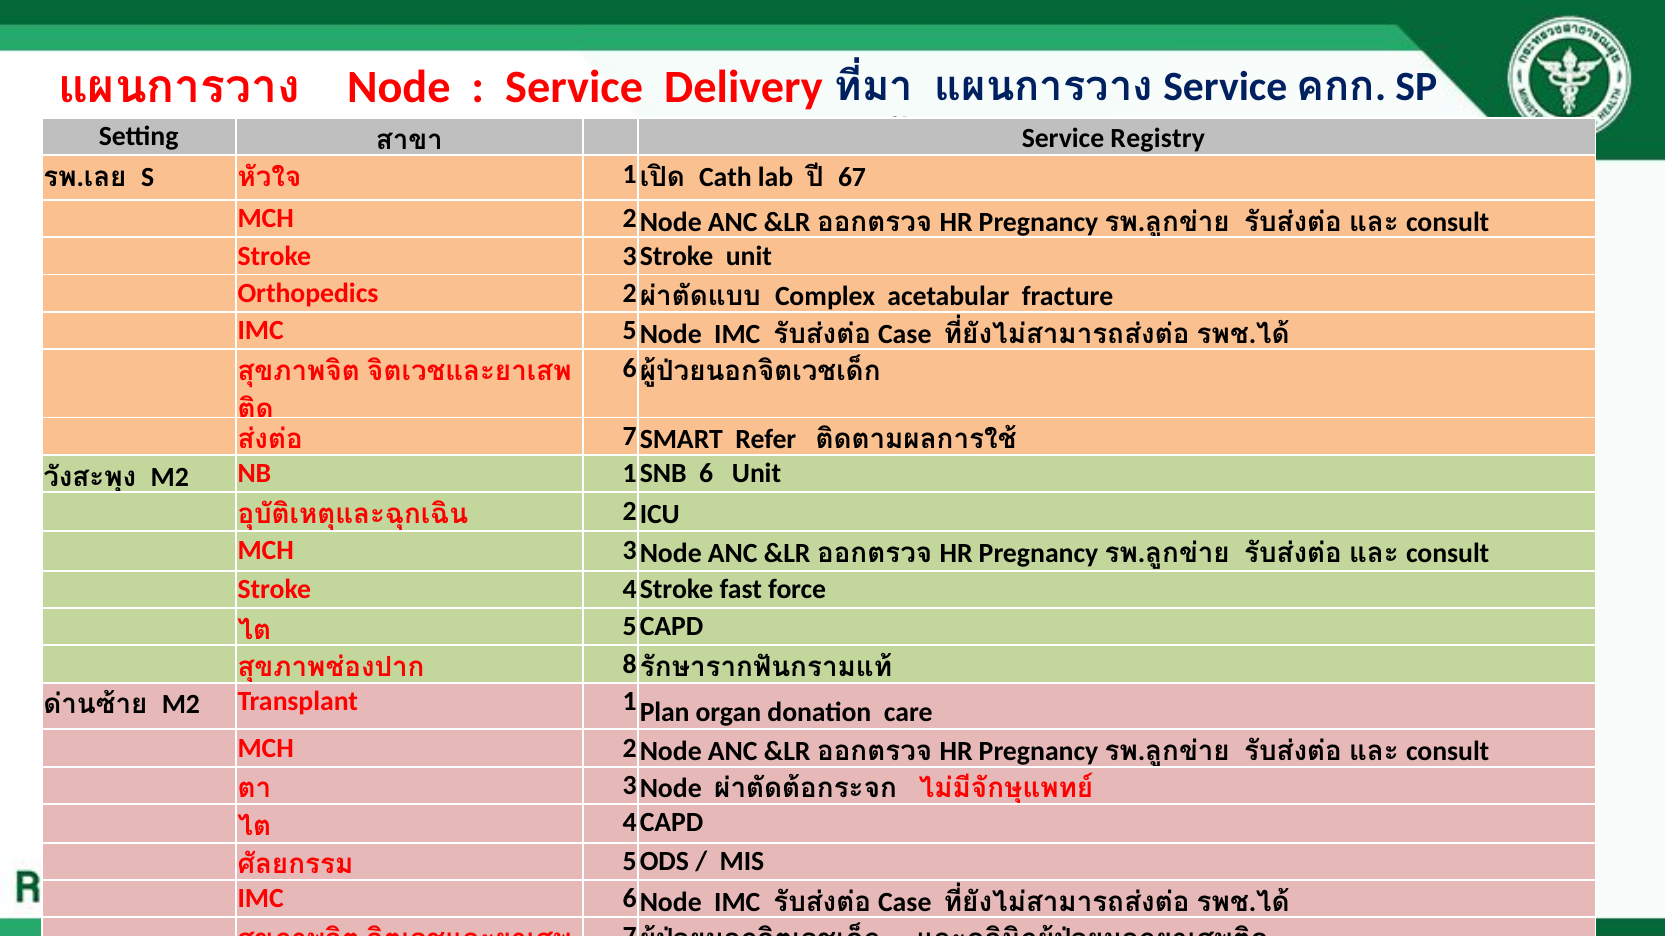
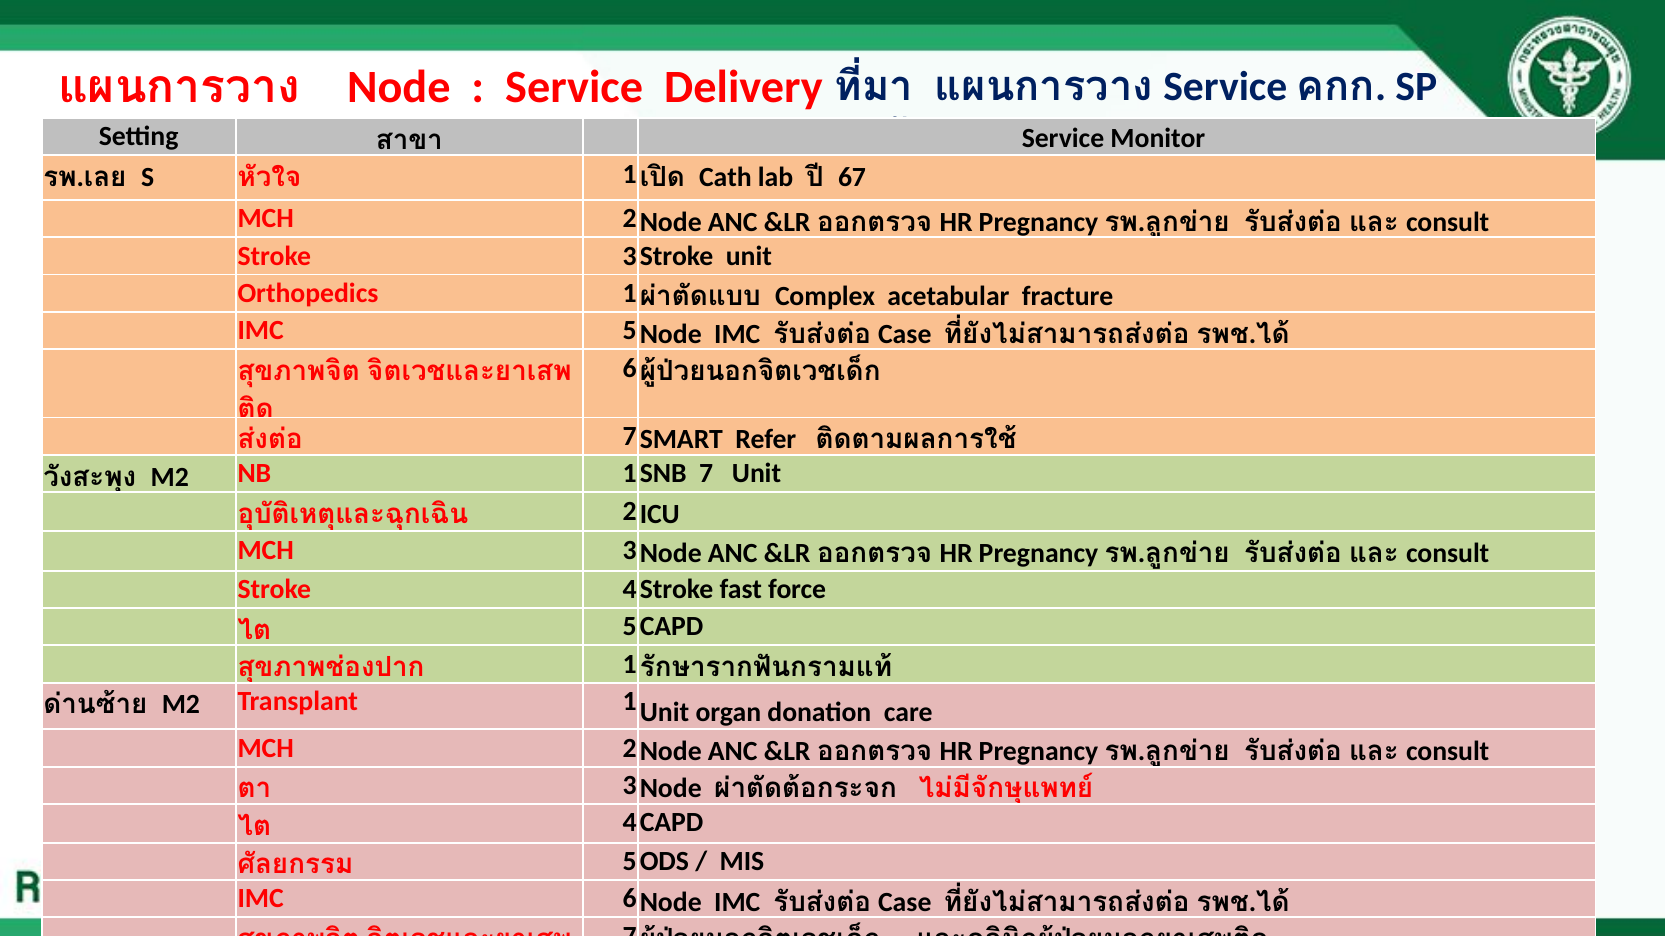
Registry: Registry -> Monitor
Orthopedics 2: 2 -> 1
6 at (706, 474): 6 -> 7
8 at (630, 665): 8 -> 1
1 Plan: Plan -> Unit
